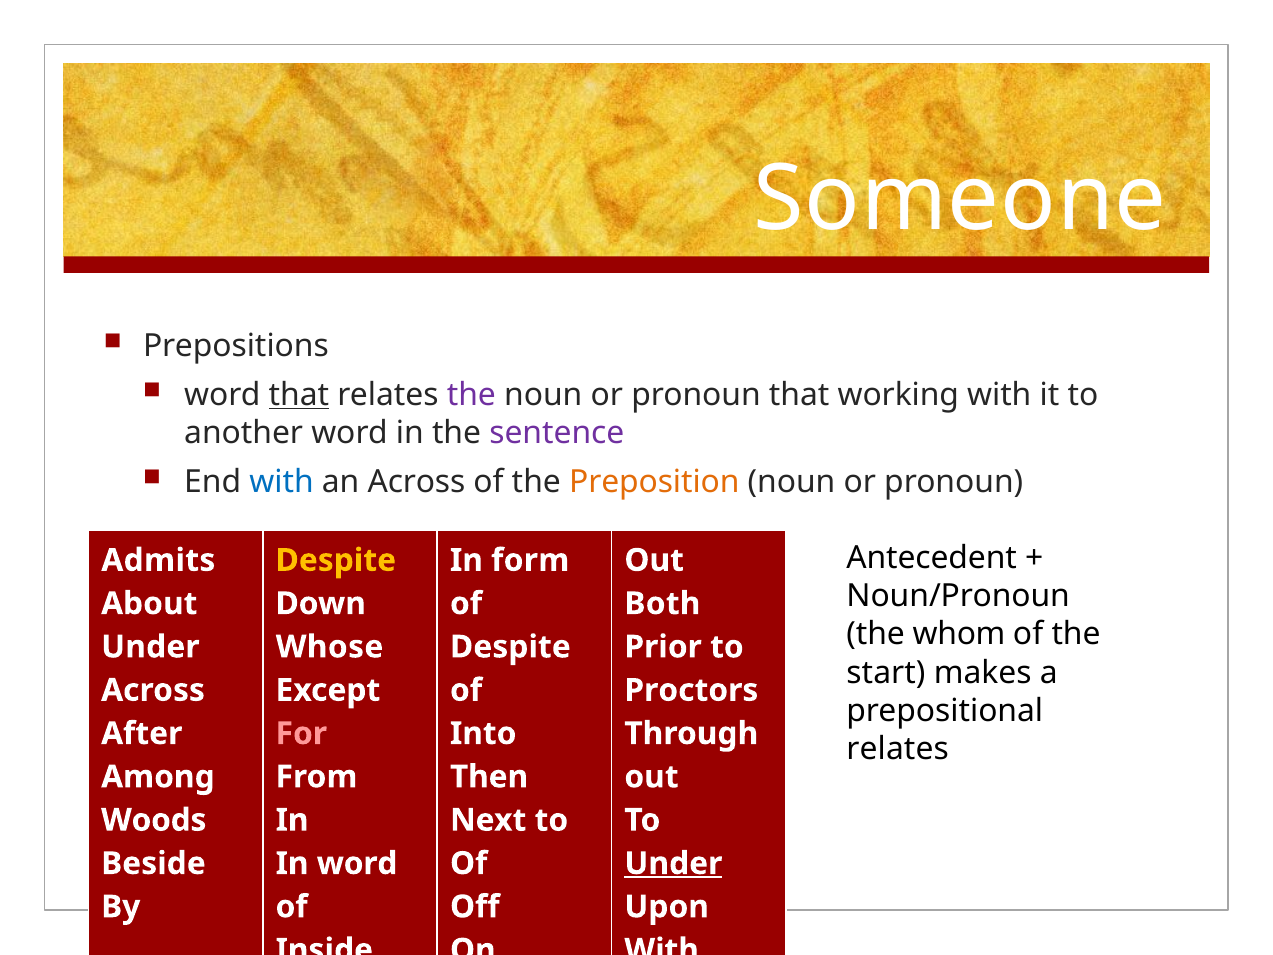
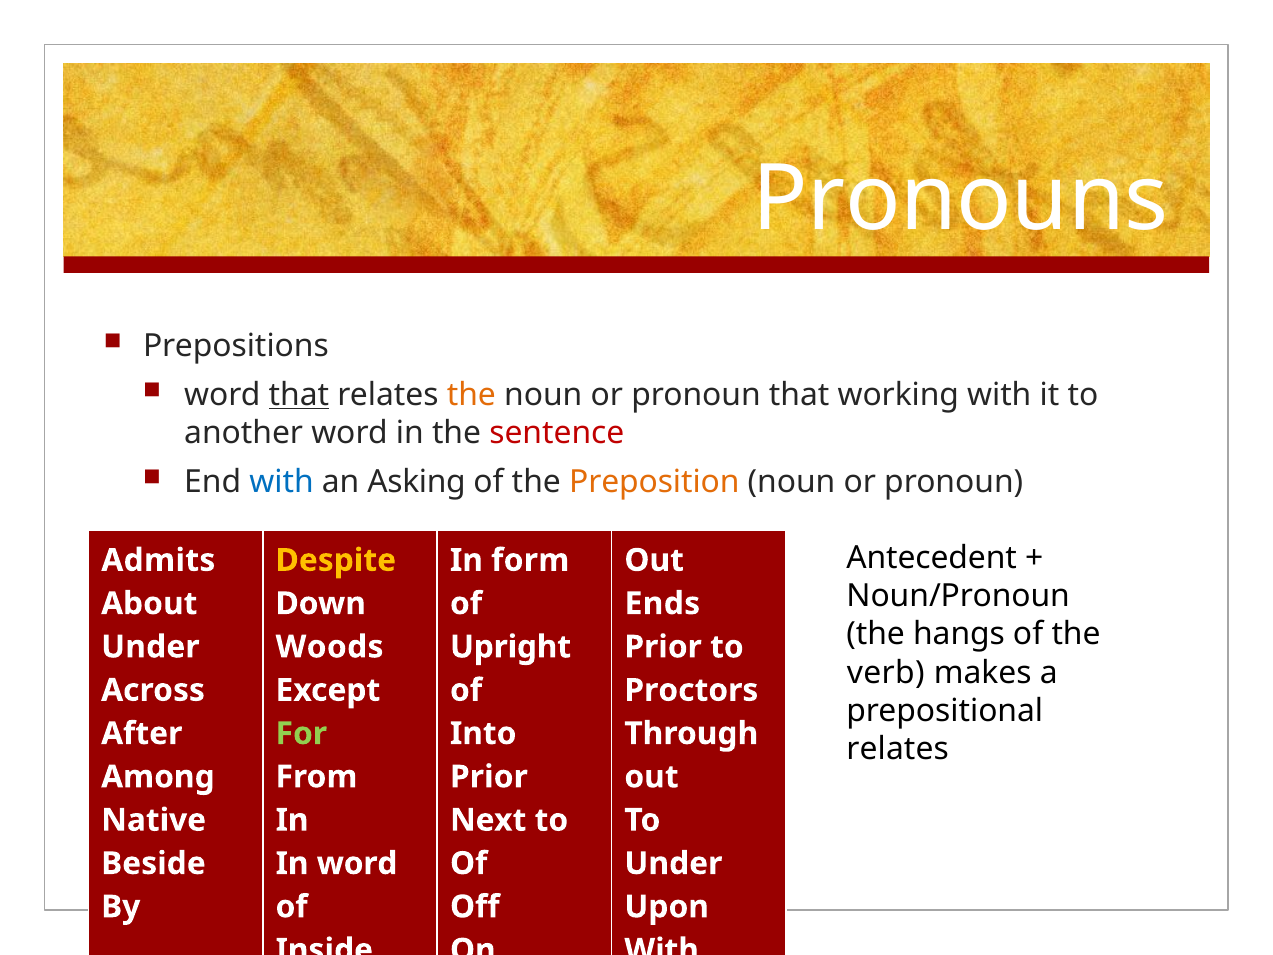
Someone: Someone -> Pronouns
the at (471, 395) colour: purple -> orange
sentence colour: purple -> red
an Across: Across -> Asking
Both: Both -> Ends
whom: whom -> hangs
Whose: Whose -> Woods
Despite at (510, 647): Despite -> Upright
start: start -> verb
For colour: pink -> light green
Then at (489, 777): Then -> Prior
Woods: Woods -> Native
Under at (673, 863) underline: present -> none
